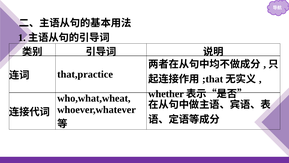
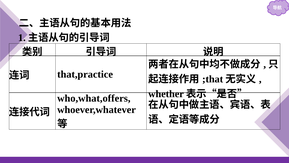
who,what,wheat: who,what,wheat -> who,what,offers
